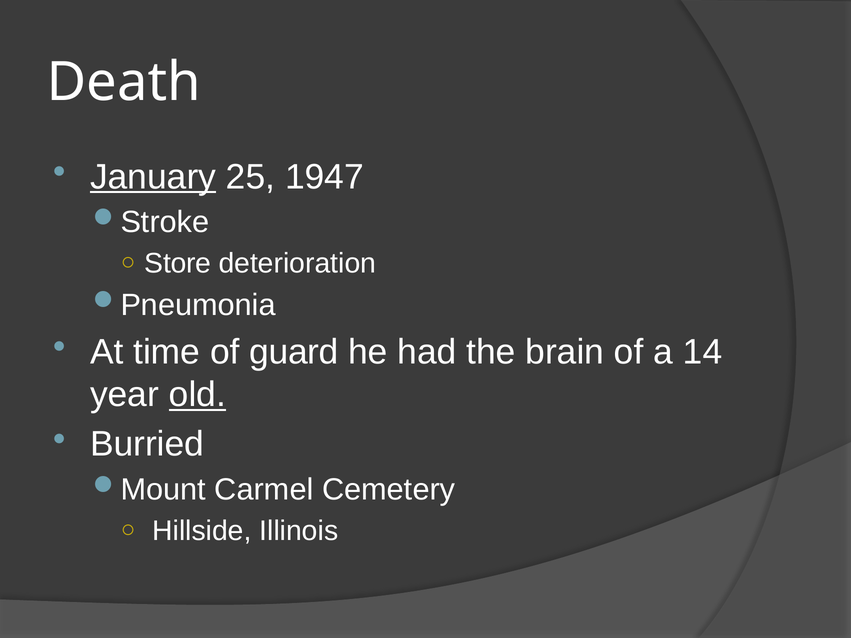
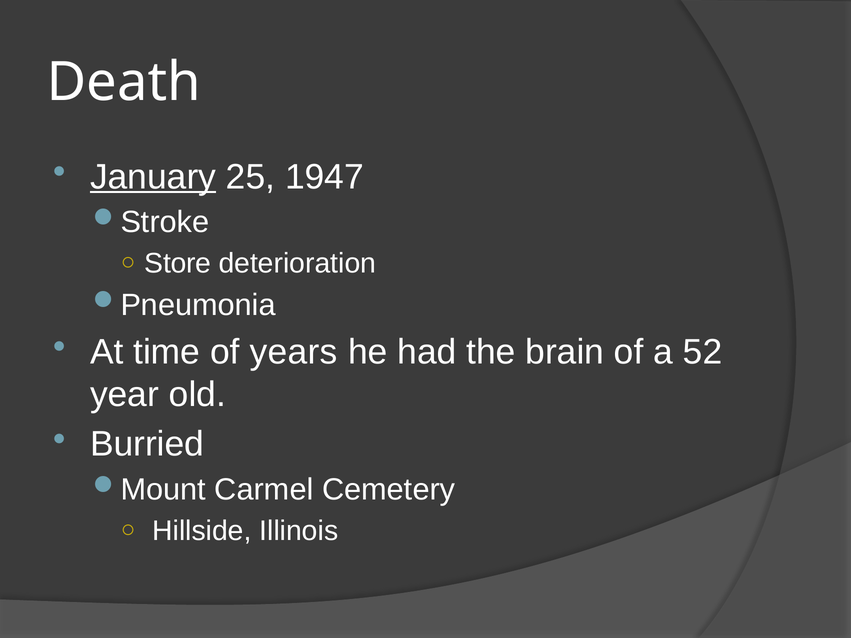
guard: guard -> years
14: 14 -> 52
old underline: present -> none
